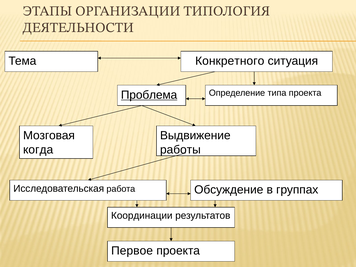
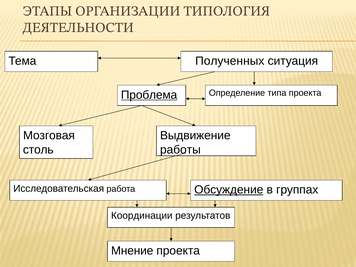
Конкретного: Конкретного -> Полученных
когда: когда -> столь
Обсуждение underline: none -> present
Первое: Первое -> Мнение
